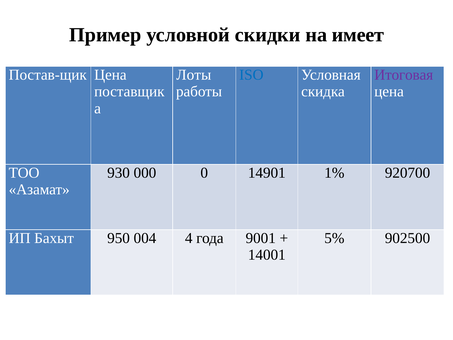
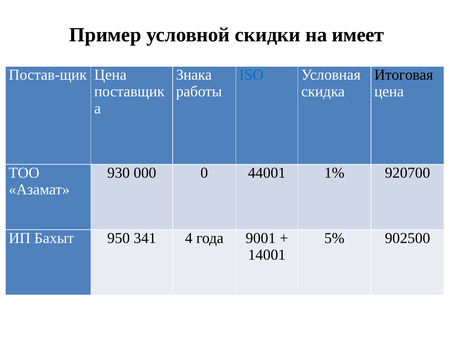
Лоты: Лоты -> Знака
Итоговая colour: purple -> black
14901: 14901 -> 44001
004: 004 -> 341
